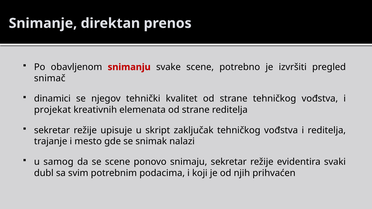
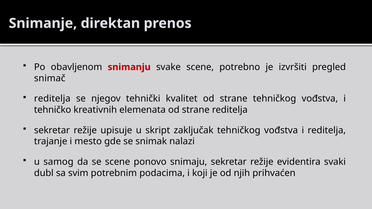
dinamici at (52, 99): dinamici -> reditelja
projekat: projekat -> tehničko
